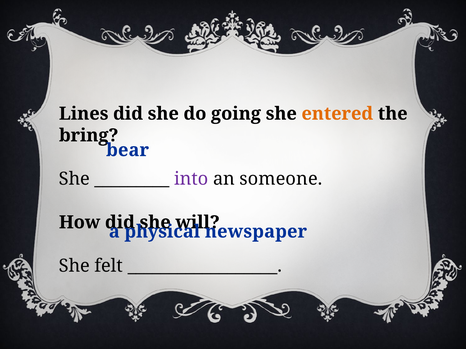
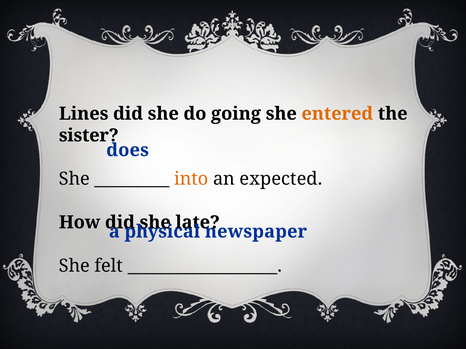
bring: bring -> sister
bear: bear -> does
into colour: purple -> orange
someone: someone -> expected
will: will -> late
